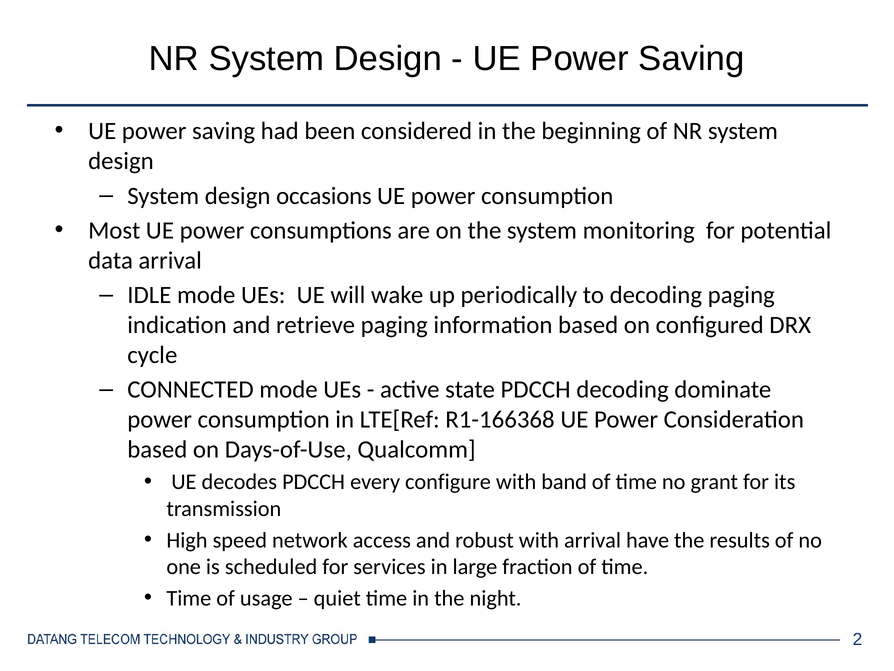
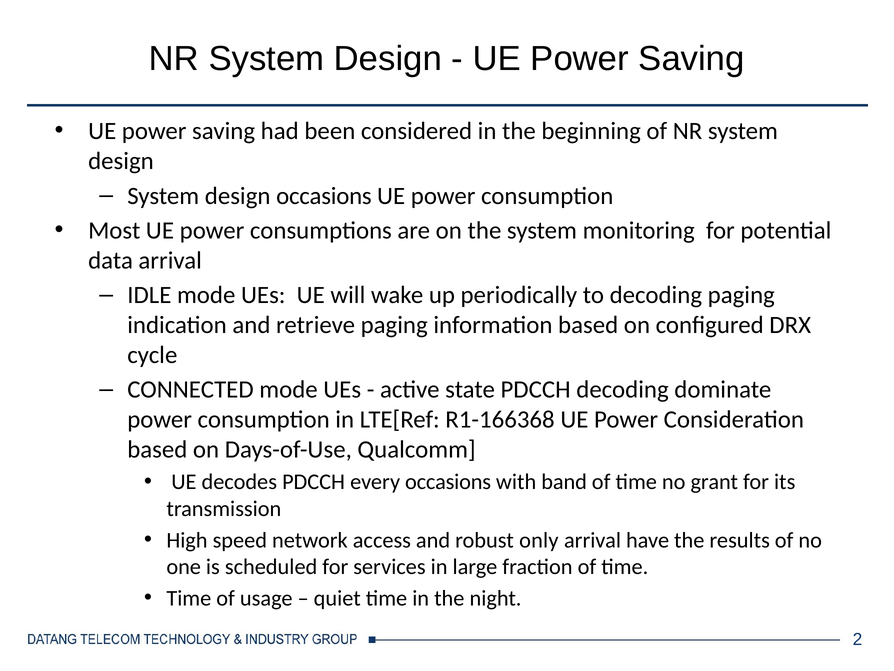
every configure: configure -> occasions
robust with: with -> only
